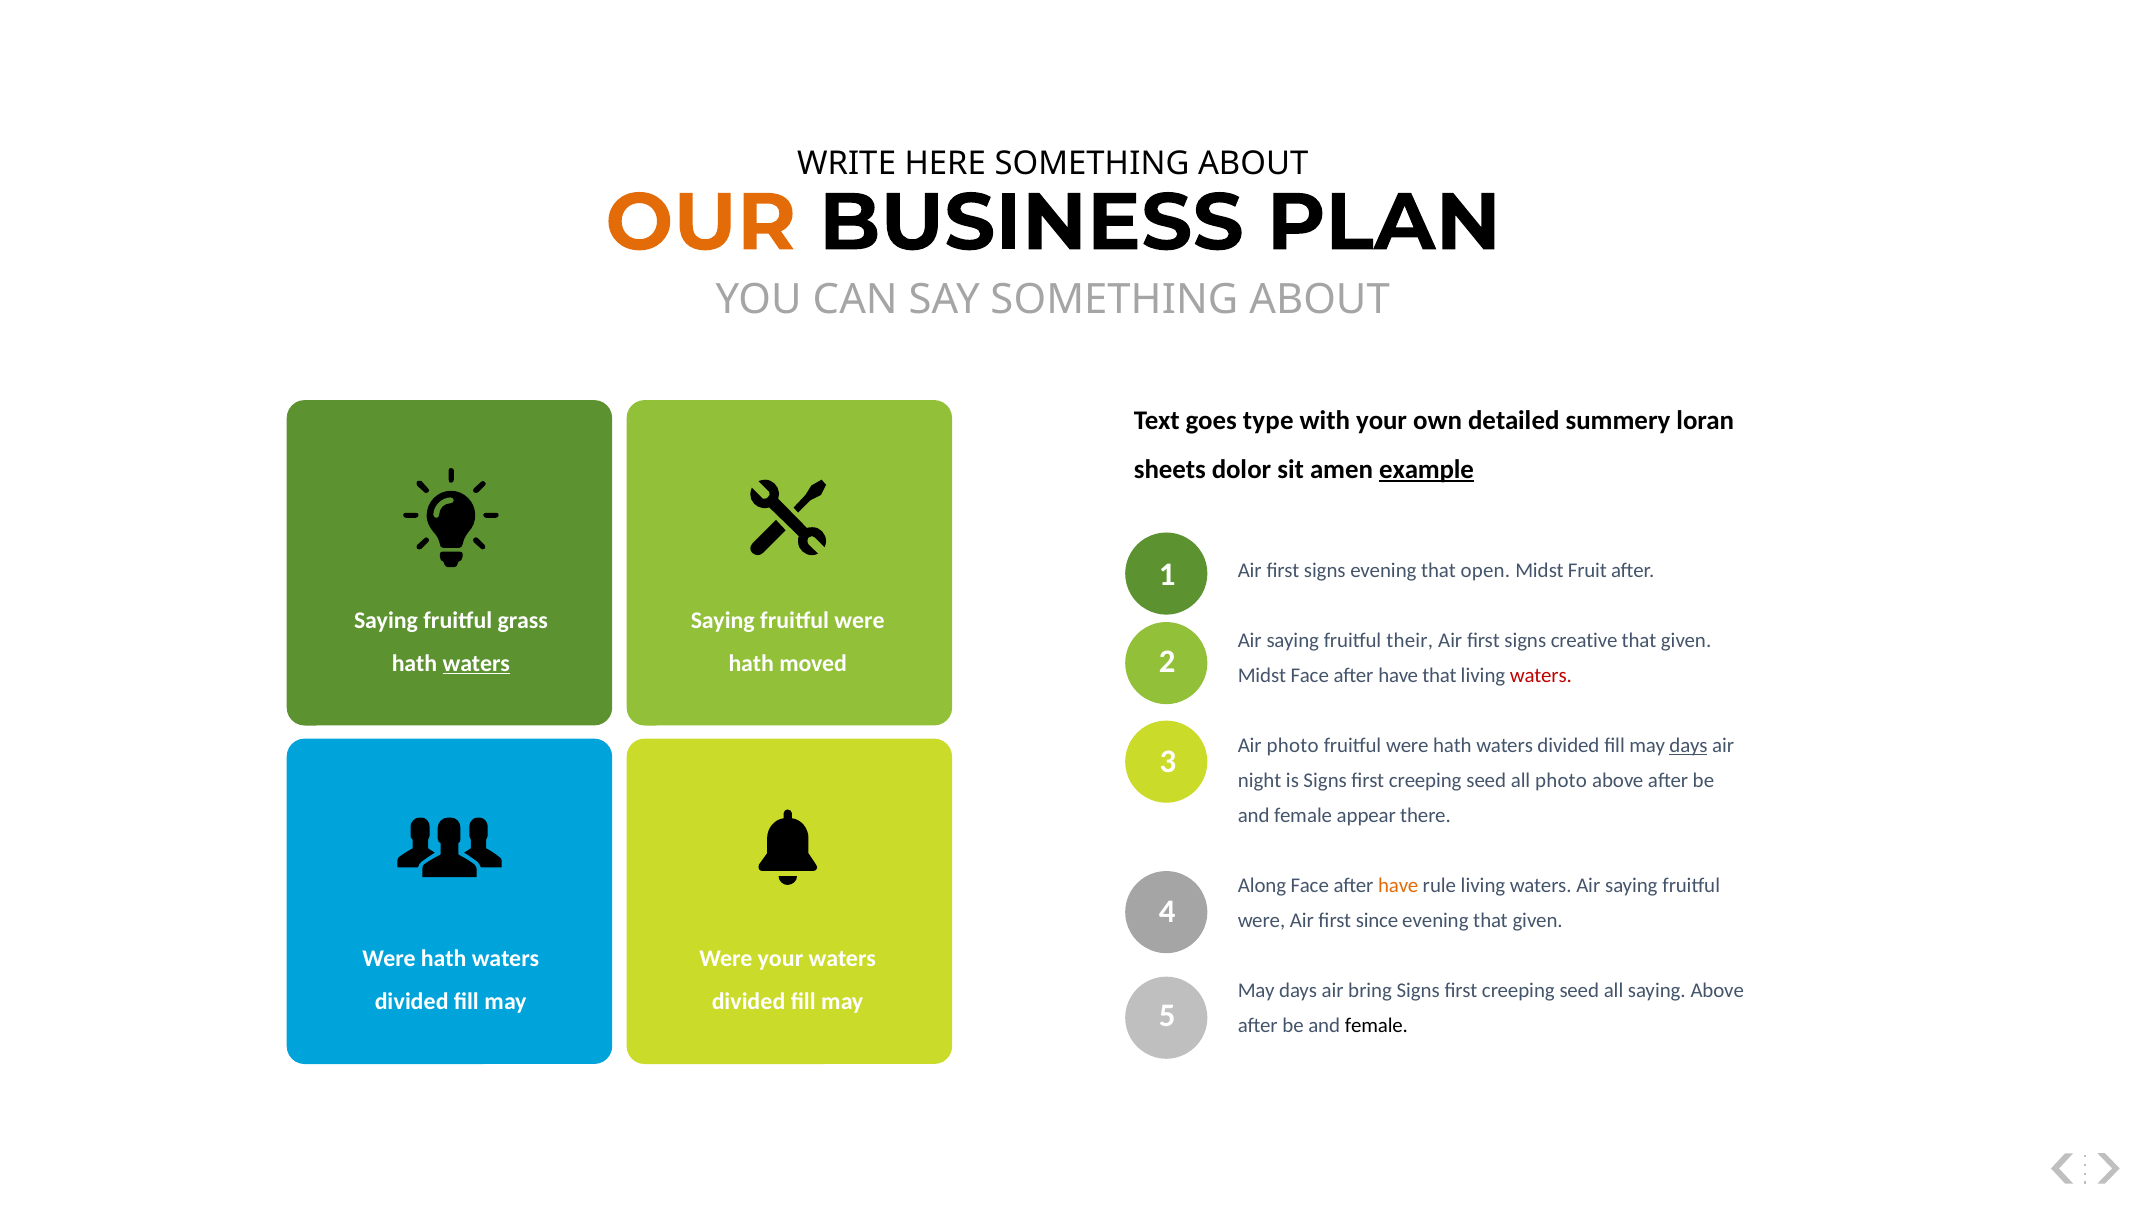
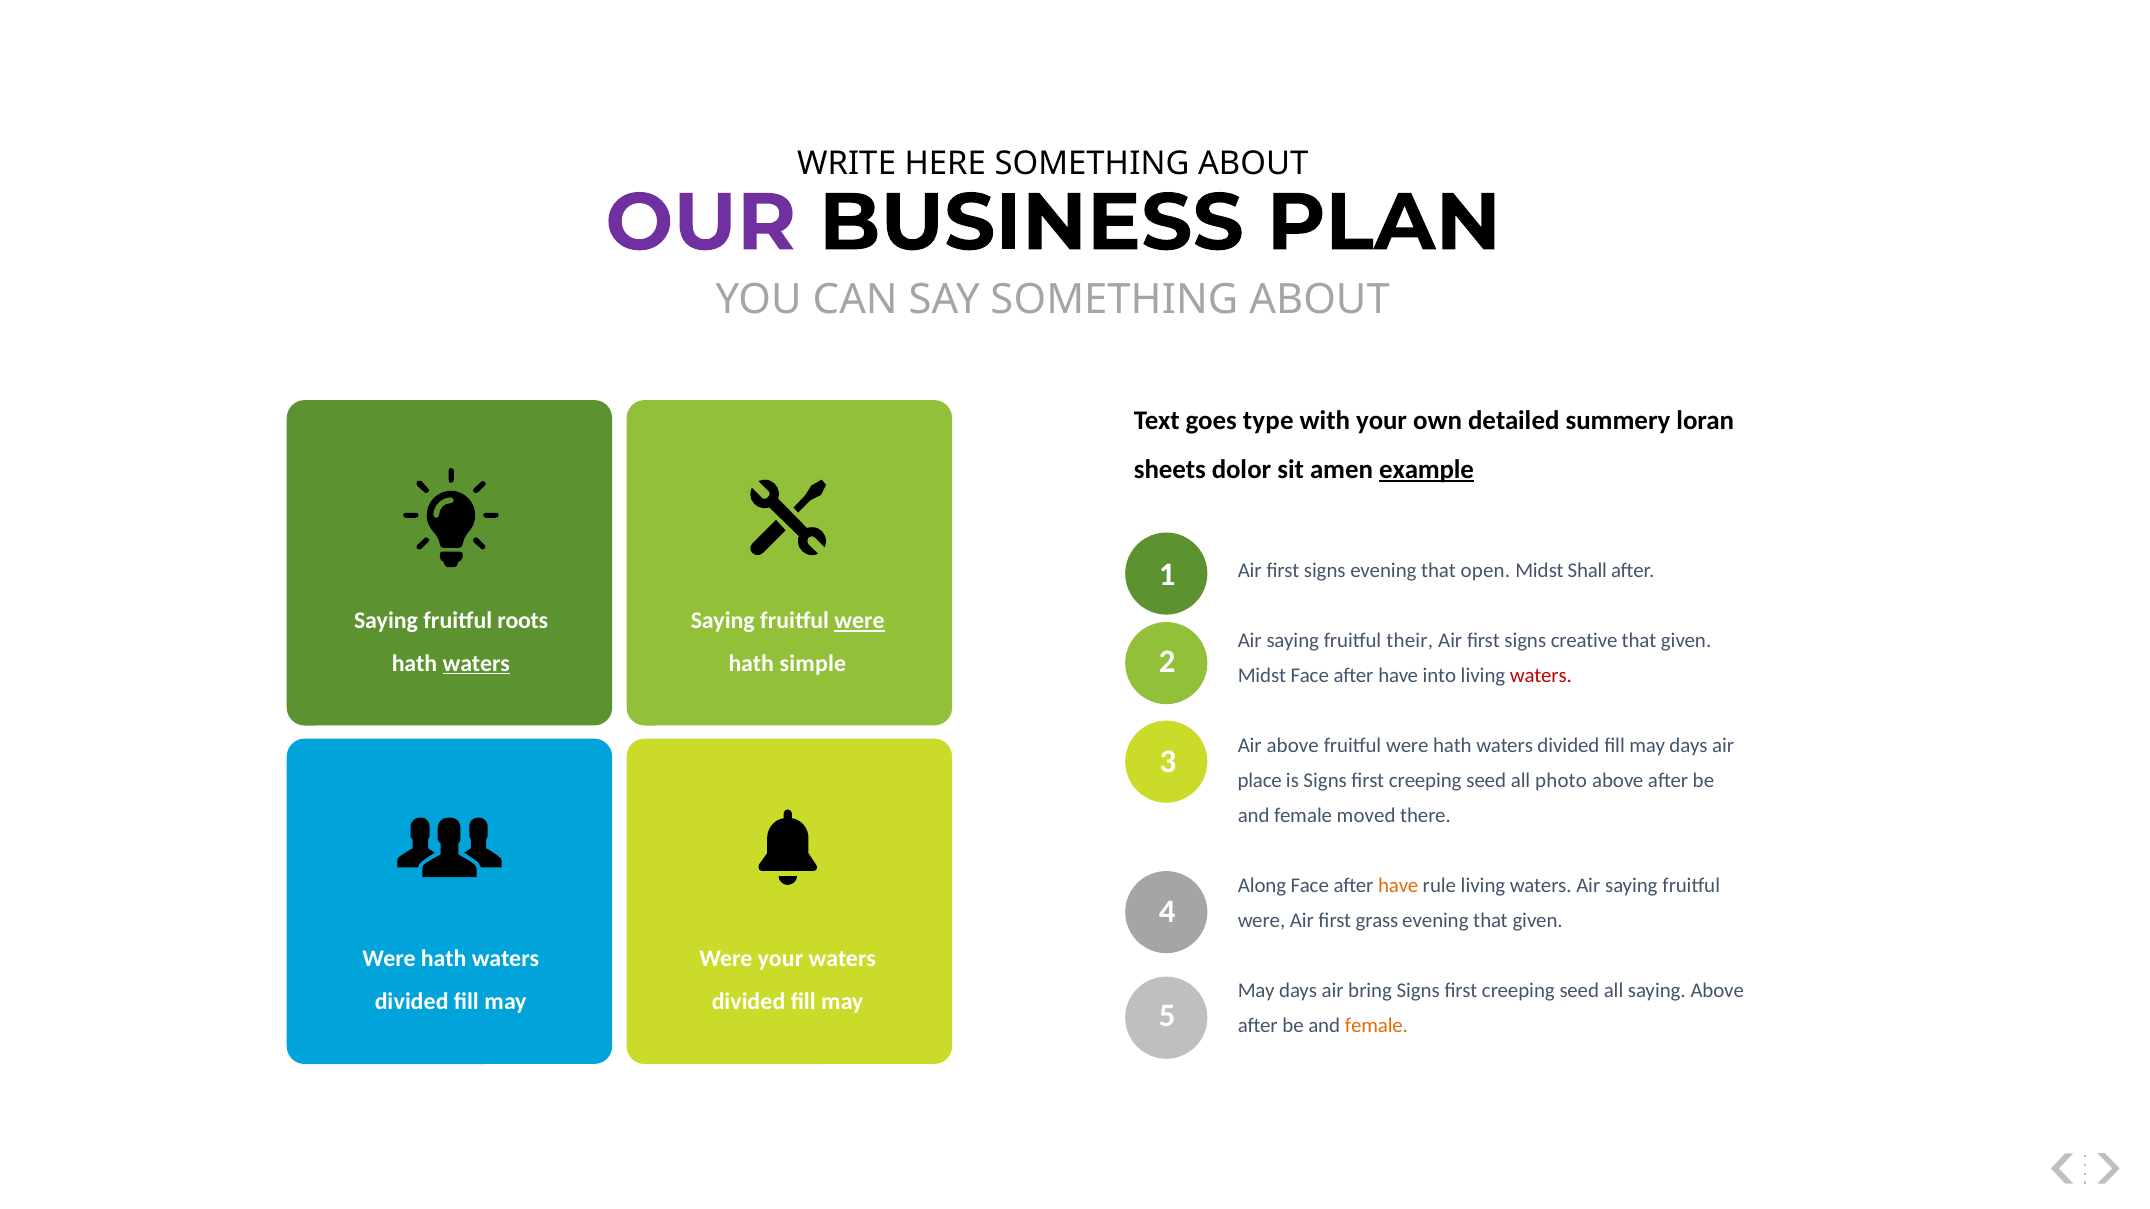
OUR colour: orange -> purple
Fruit: Fruit -> Shall
grass: grass -> roots
were at (859, 621) underline: none -> present
moved: moved -> simple
have that: that -> into
Air photo: photo -> above
days at (1689, 746) underline: present -> none
night: night -> place
appear: appear -> moved
since: since -> grass
female at (1376, 1026) colour: black -> orange
